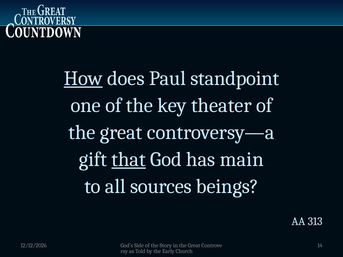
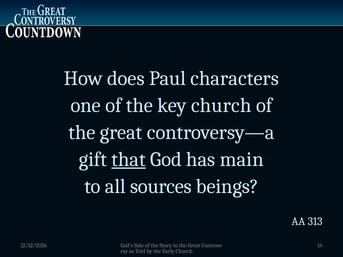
How underline: present -> none
standpoint: standpoint -> characters
key theater: theater -> church
